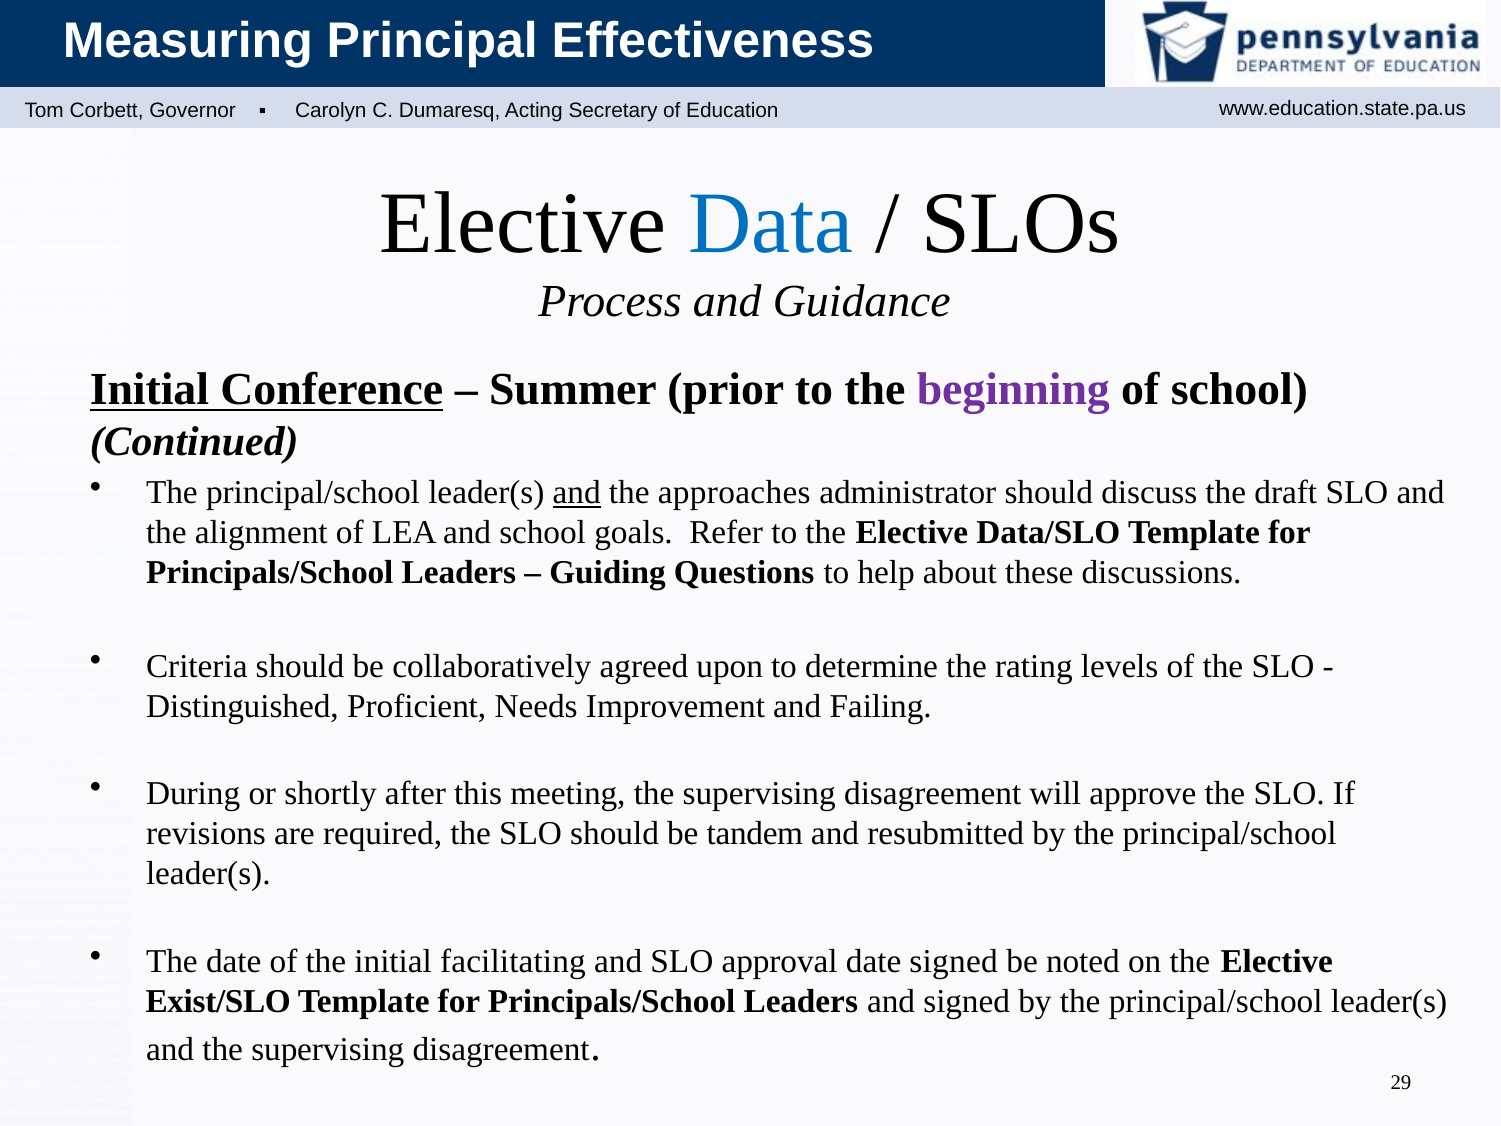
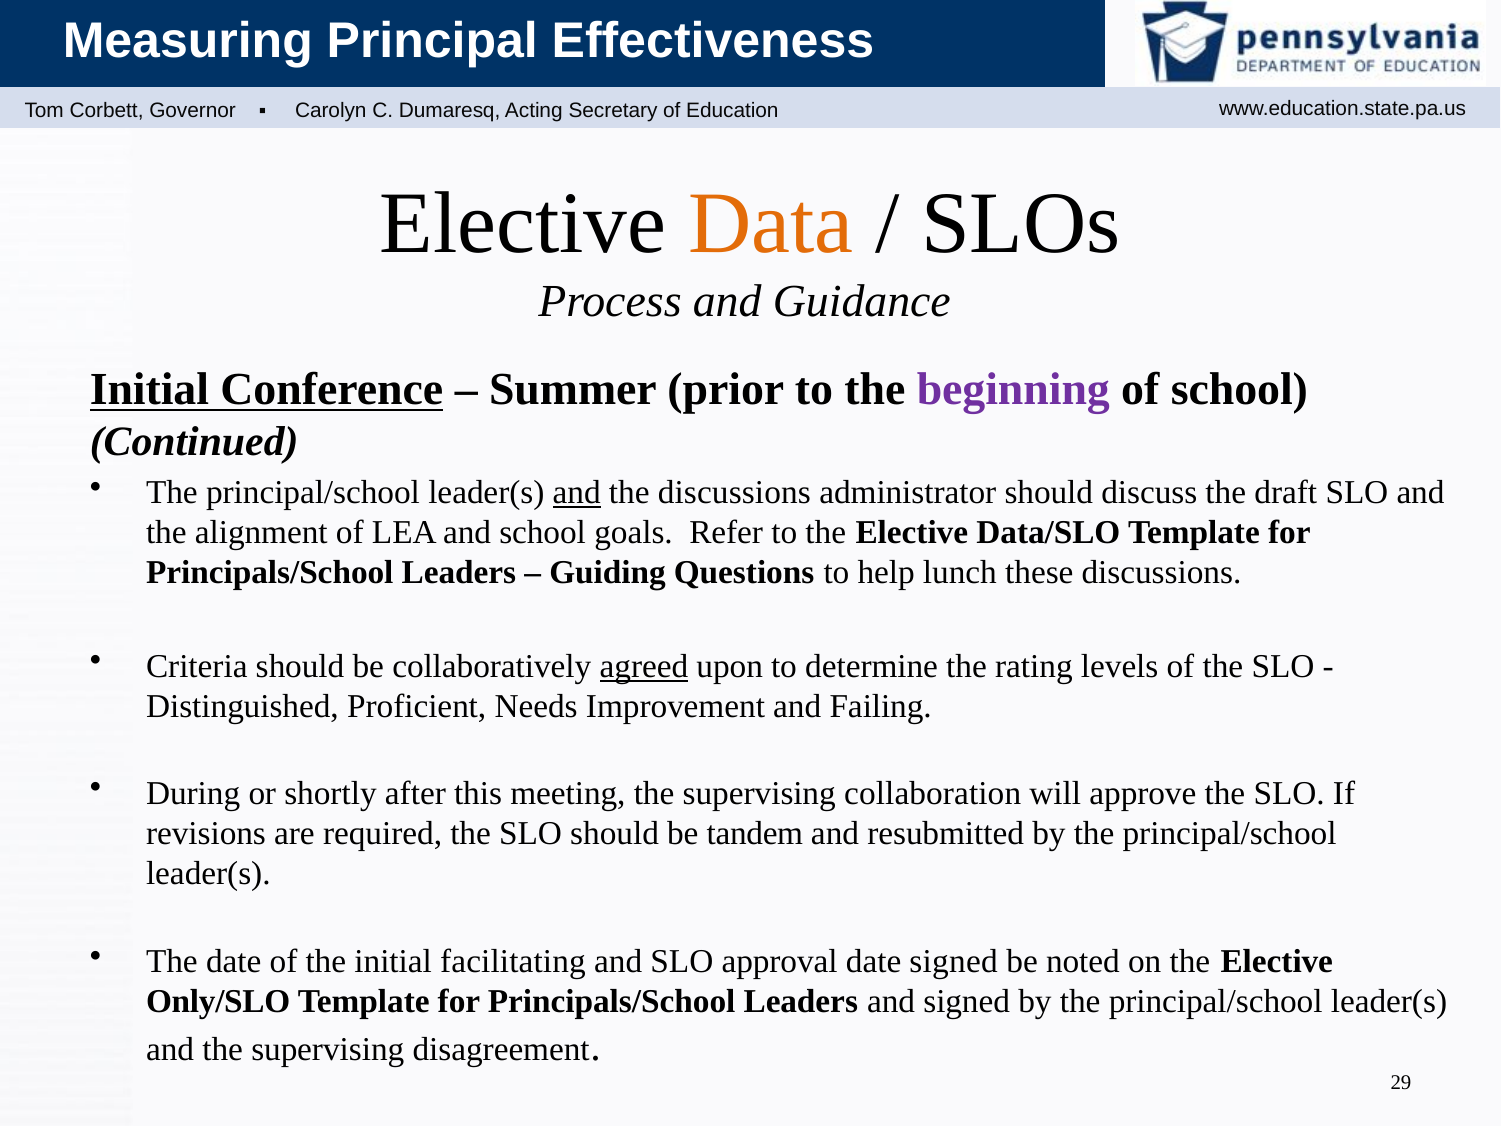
Data colour: blue -> orange
the approaches: approaches -> discussions
about: about -> lunch
agreed underline: none -> present
meeting the supervising disagreement: disagreement -> collaboration
Exist/SLO: Exist/SLO -> Only/SLO
